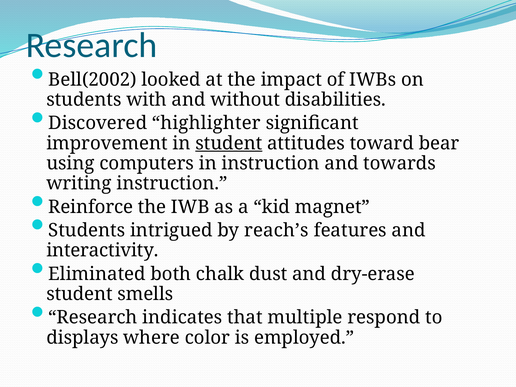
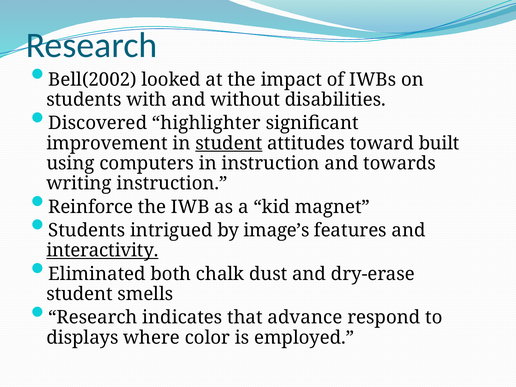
bear: bear -> built
reach’s: reach’s -> image’s
interactivity underline: none -> present
multiple: multiple -> advance
